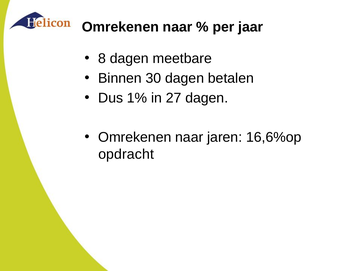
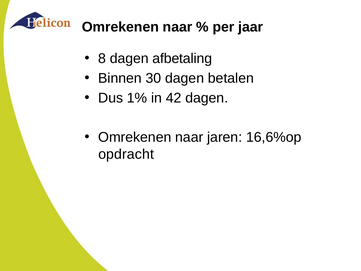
meetbare: meetbare -> afbetaling
27: 27 -> 42
